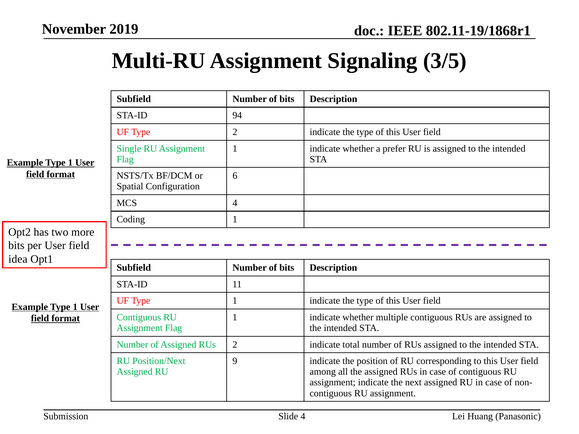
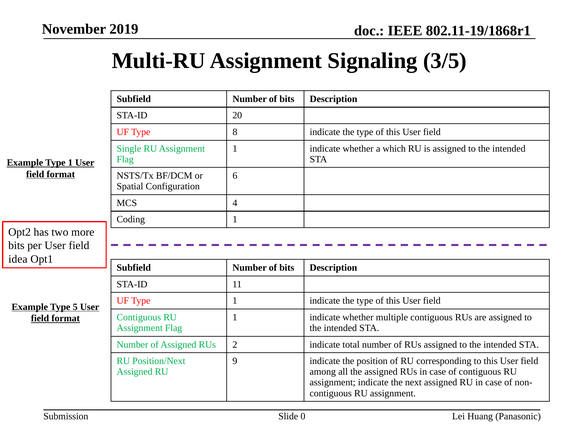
94: 94 -> 20
Type 2: 2 -> 8
prefer: prefer -> which
1 at (75, 307): 1 -> 5
Slide 4: 4 -> 0
